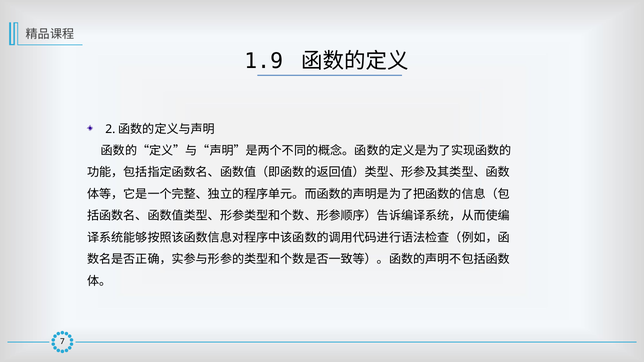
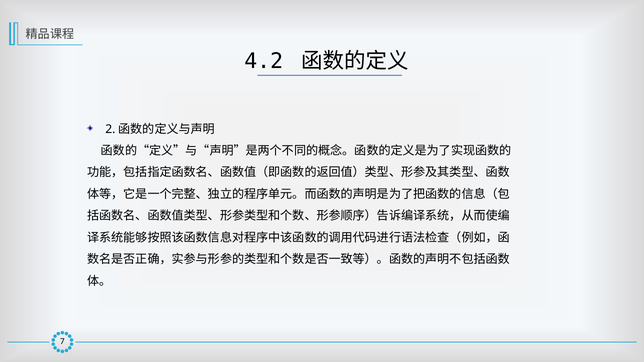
1.9: 1.9 -> 4.2
